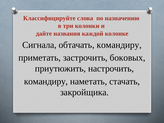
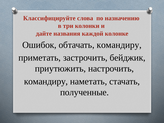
Сигнала: Сигнала -> Ошибок
боковых: боковых -> бейджик
закройщика: закройщика -> полученные
